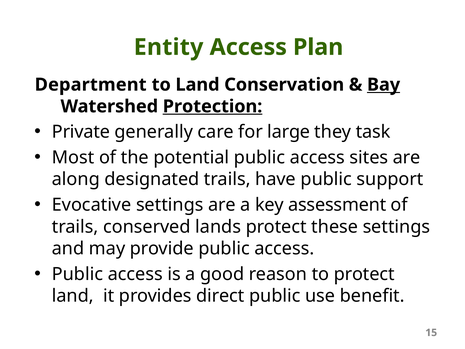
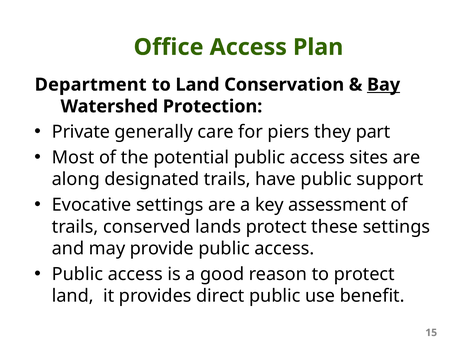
Entity: Entity -> Office
Protection underline: present -> none
large: large -> piers
task: task -> part
